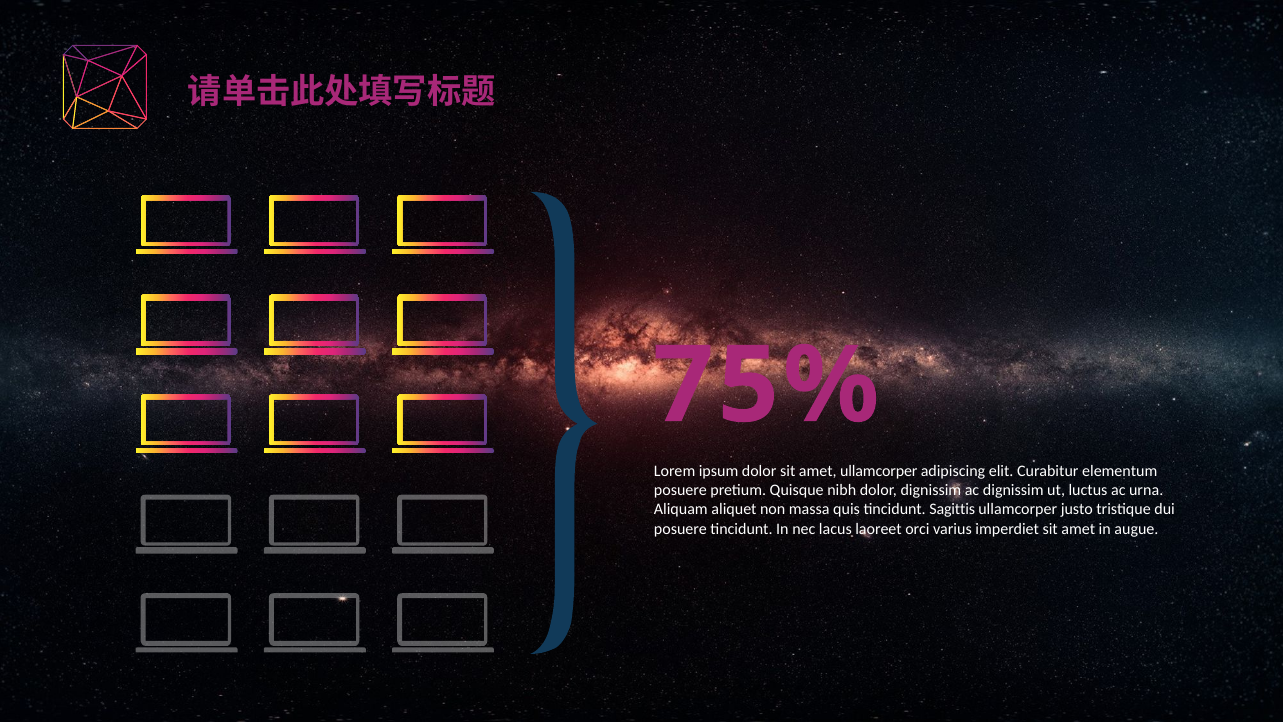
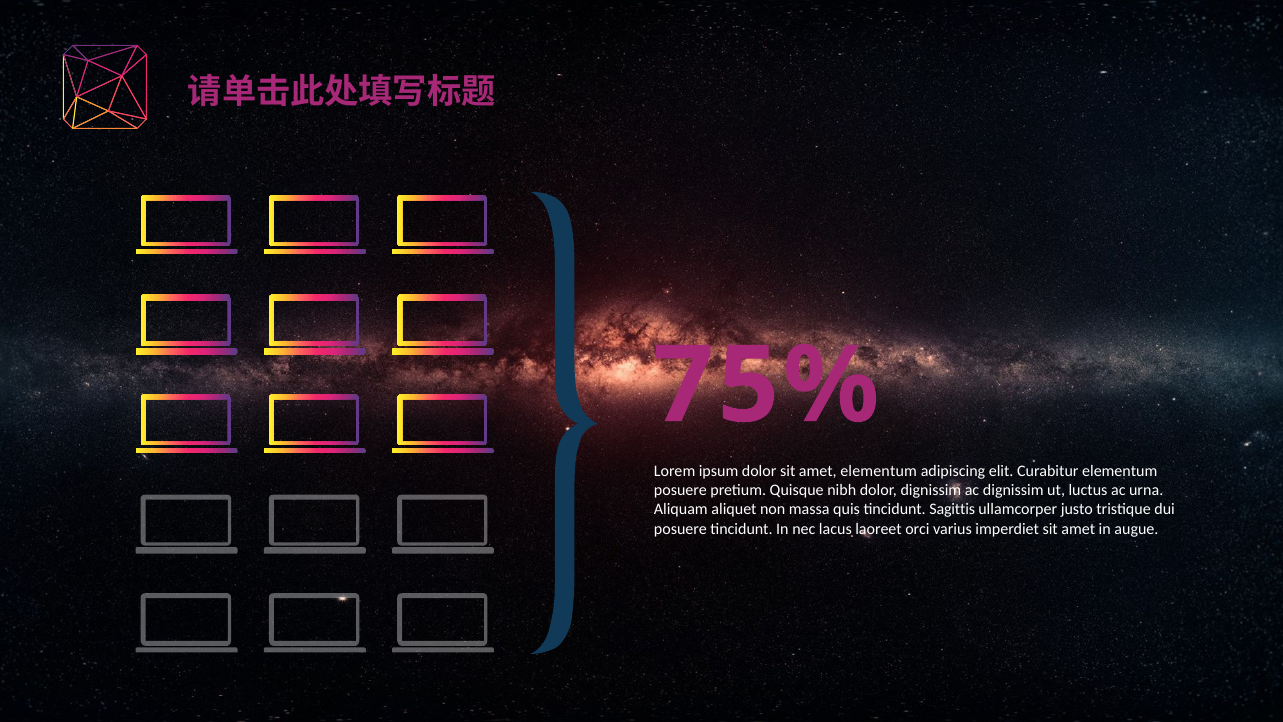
ullamcorper at (879, 471): ullamcorper -> elementum
